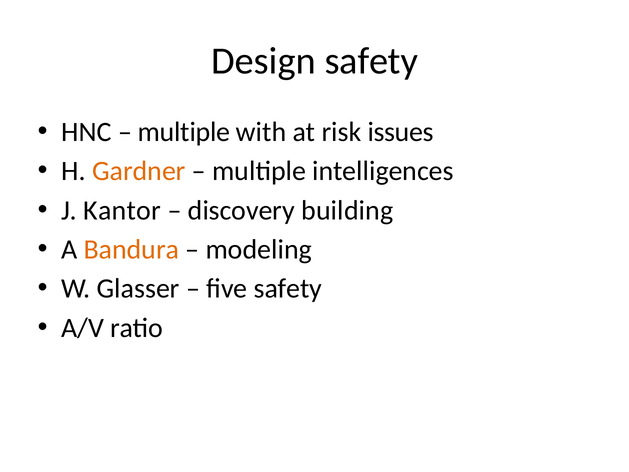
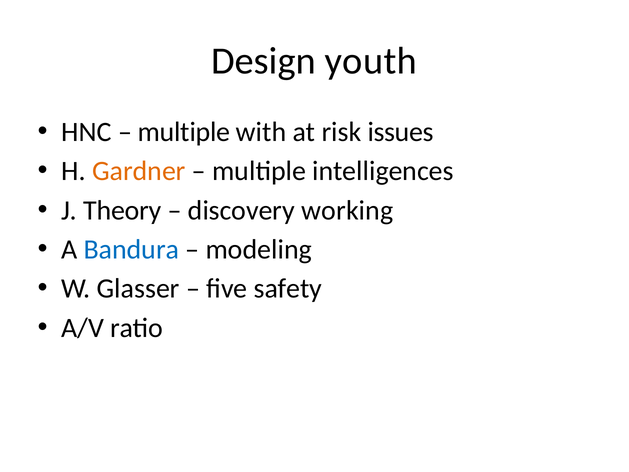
Design safety: safety -> youth
Kantor: Kantor -> Theory
building: building -> working
Bandura colour: orange -> blue
